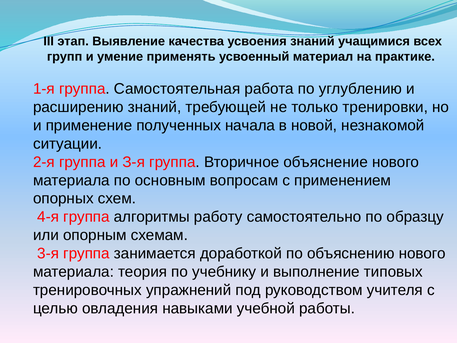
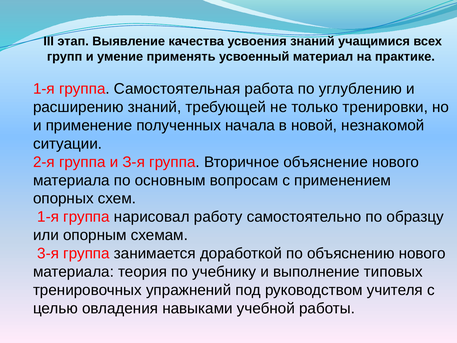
4-я at (48, 217): 4-я -> 1-я
алгоритмы: алгоритмы -> нарисовал
